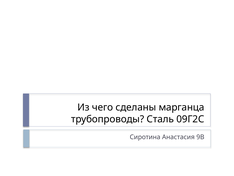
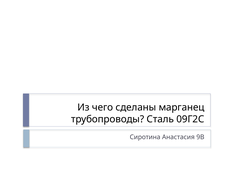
марганца: марганца -> марганец
